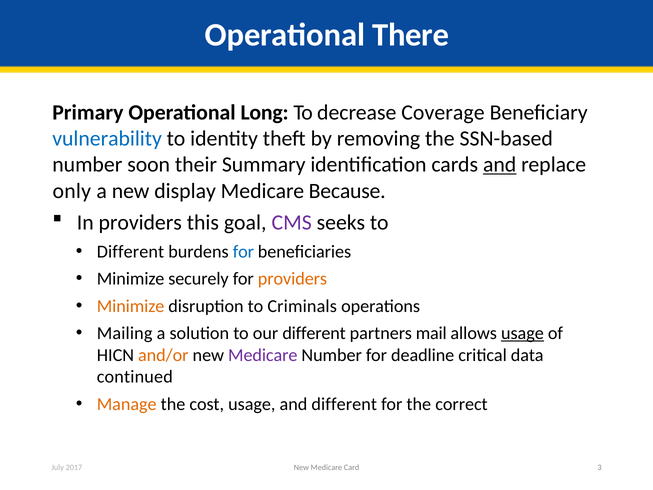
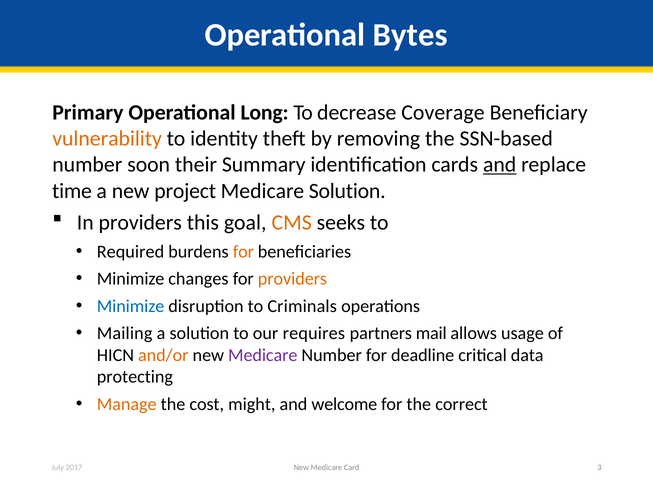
There: There -> Bytes
vulnerability colour: blue -> orange
only: only -> time
display: display -> project
Medicare Because: Because -> Solution
CMS colour: purple -> orange
Different at (130, 251): Different -> Required
for at (243, 251) colour: blue -> orange
securely: securely -> changes
Minimize at (131, 306) colour: orange -> blue
our different: different -> requires
usage at (522, 333) underline: present -> none
continued: continued -> protecting
cost usage: usage -> might
and different: different -> welcome
